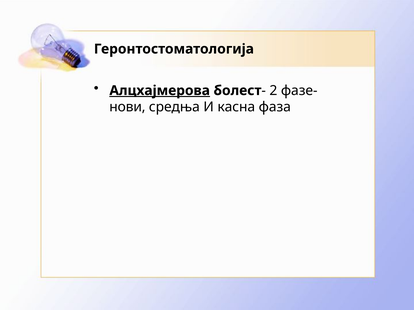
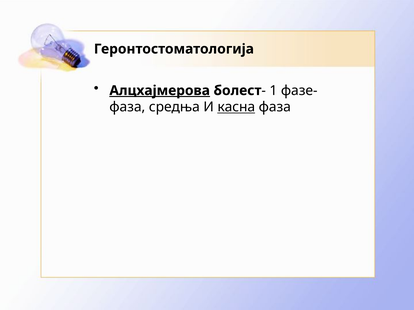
2: 2 -> 1
нови at (127, 107): нови -> фаза
касна underline: none -> present
